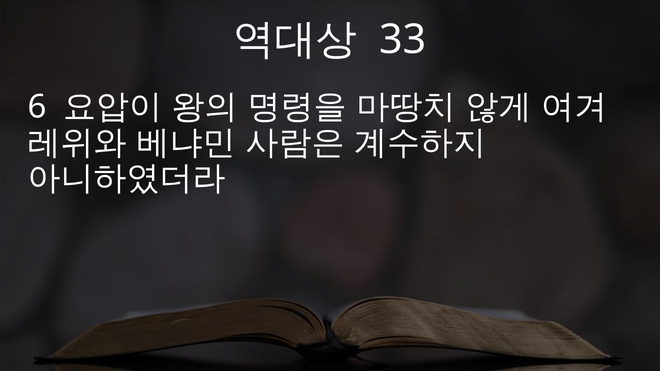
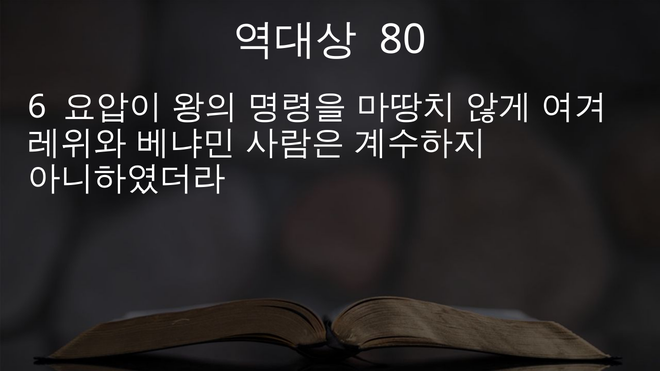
33: 33 -> 80
